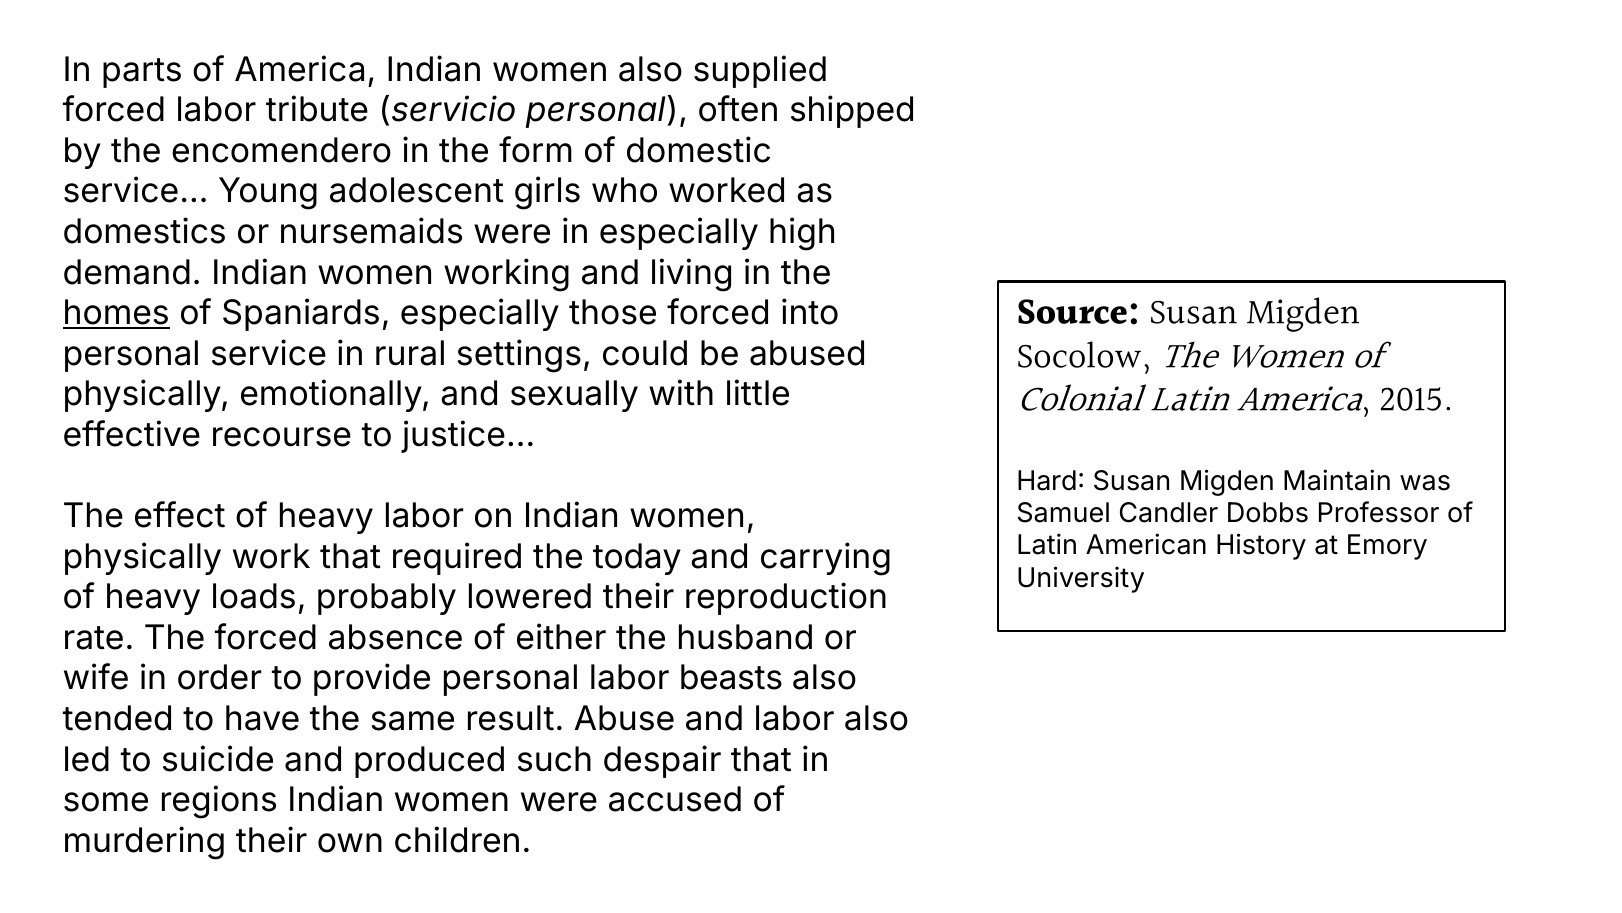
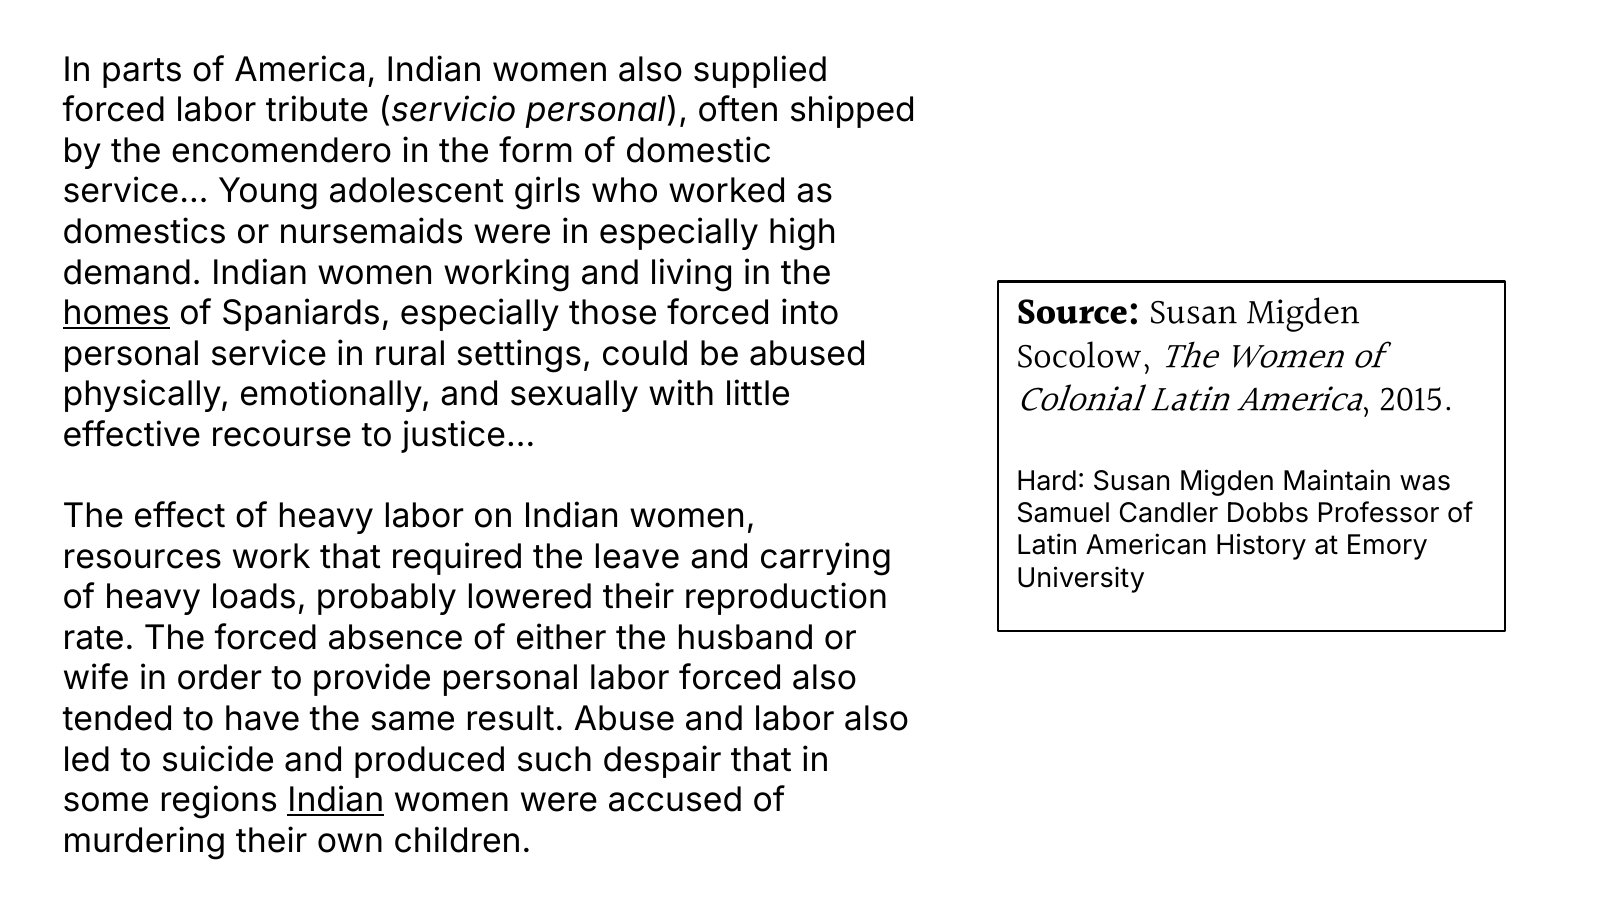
physically at (142, 557): physically -> resources
today: today -> leave
labor beasts: beasts -> forced
Indian at (336, 800) underline: none -> present
